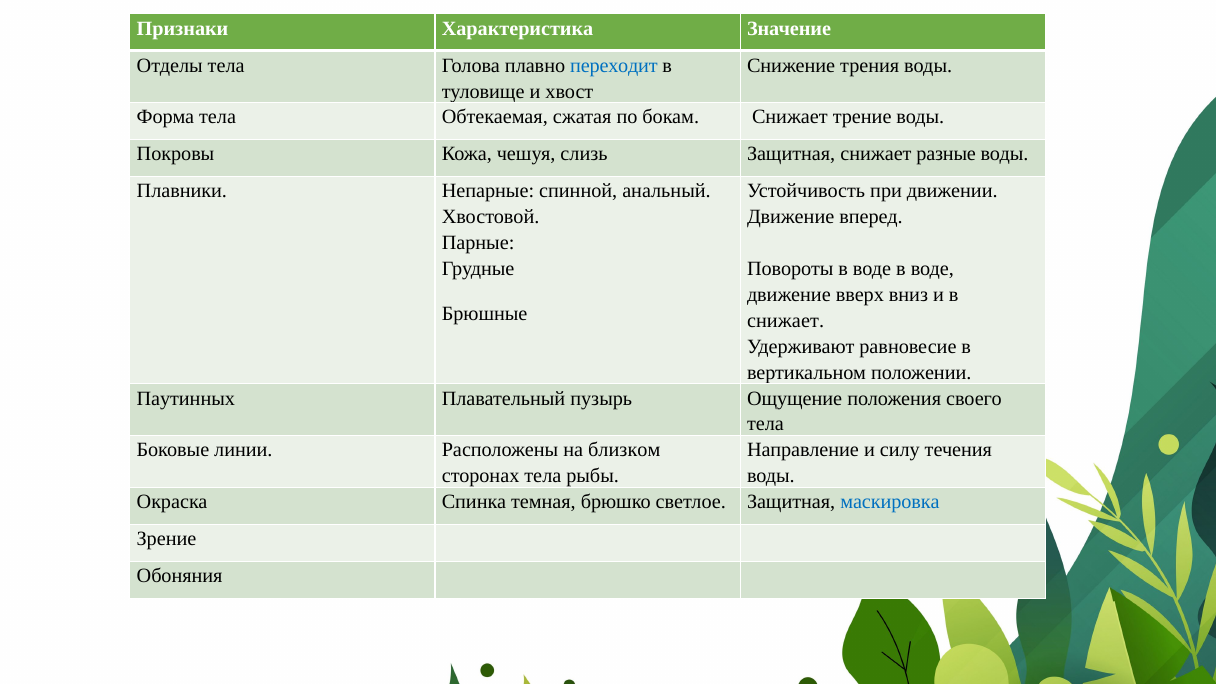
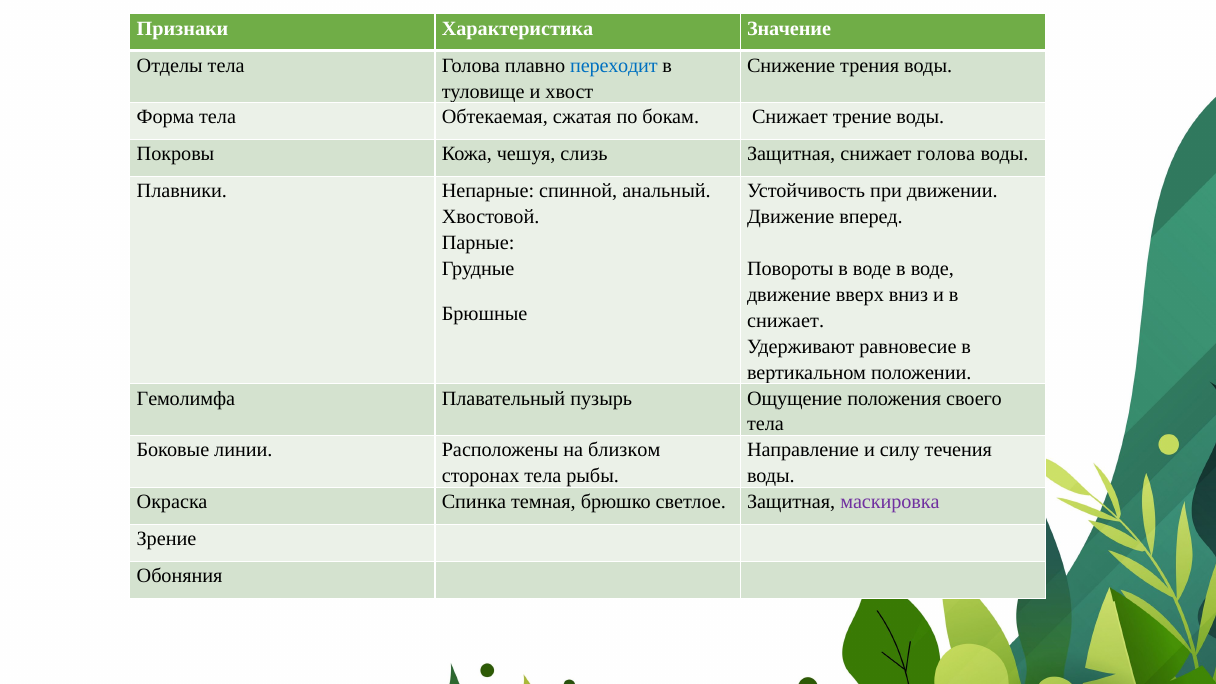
снижает разные: разные -> голова
Паутинных: Паутинных -> Гемолимфа
маскировка colour: blue -> purple
